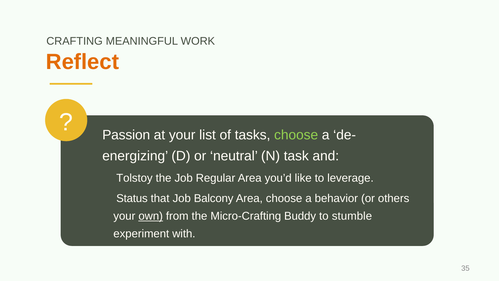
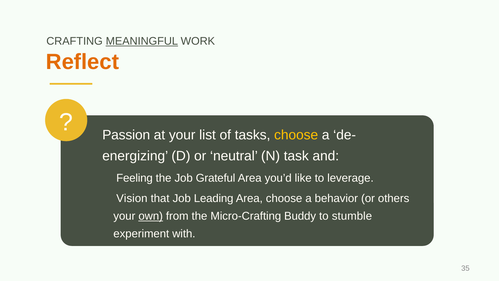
MEANINGFUL underline: none -> present
choose at (296, 135) colour: light green -> yellow
Tolstoy: Tolstoy -> Feeling
Regular: Regular -> Grateful
Status: Status -> Vision
Balcony: Balcony -> Leading
